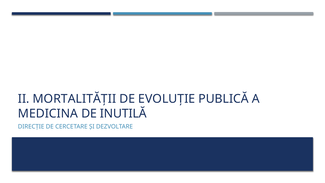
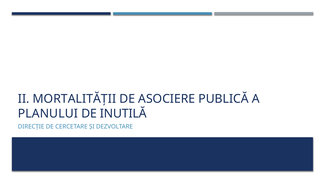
EVOLUȚIE: EVOLUȚIE -> ASOCIERE
MEDICINA: MEDICINA -> PLANULUI
